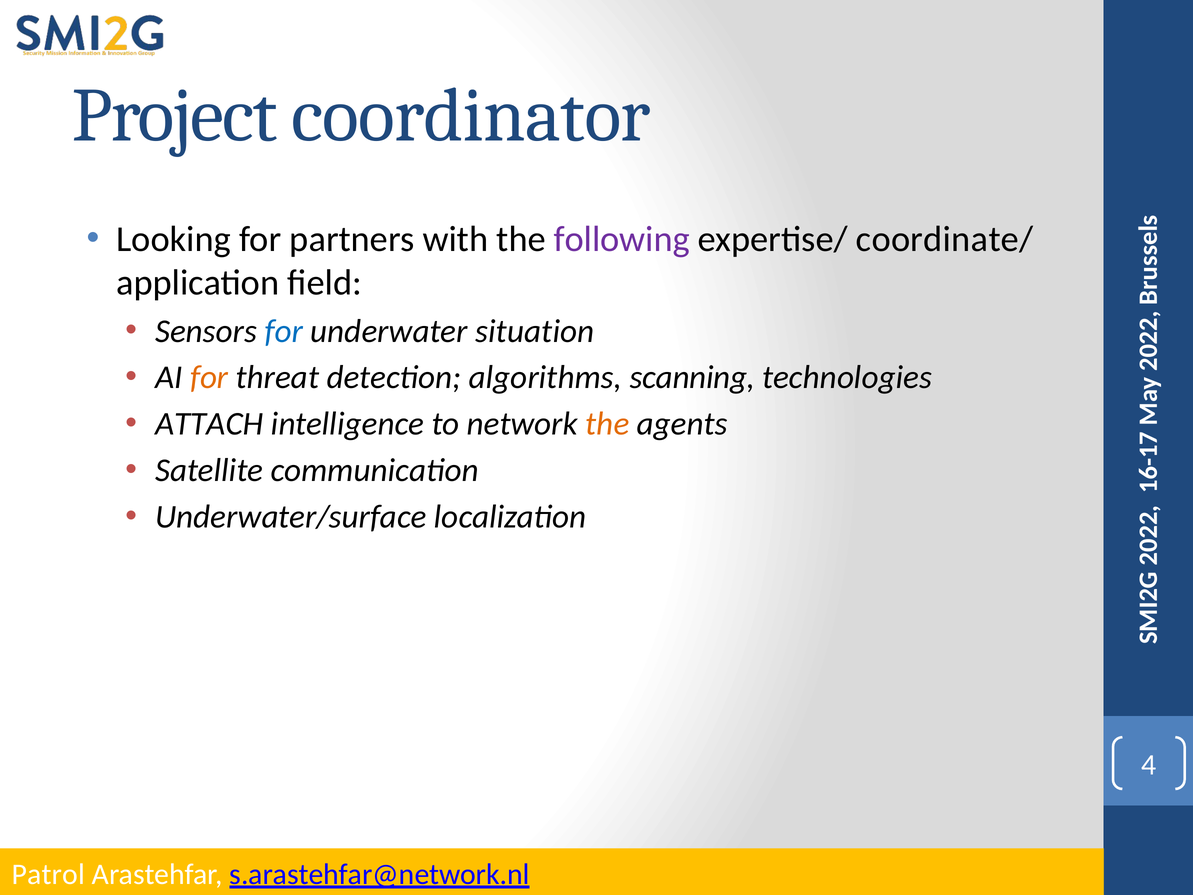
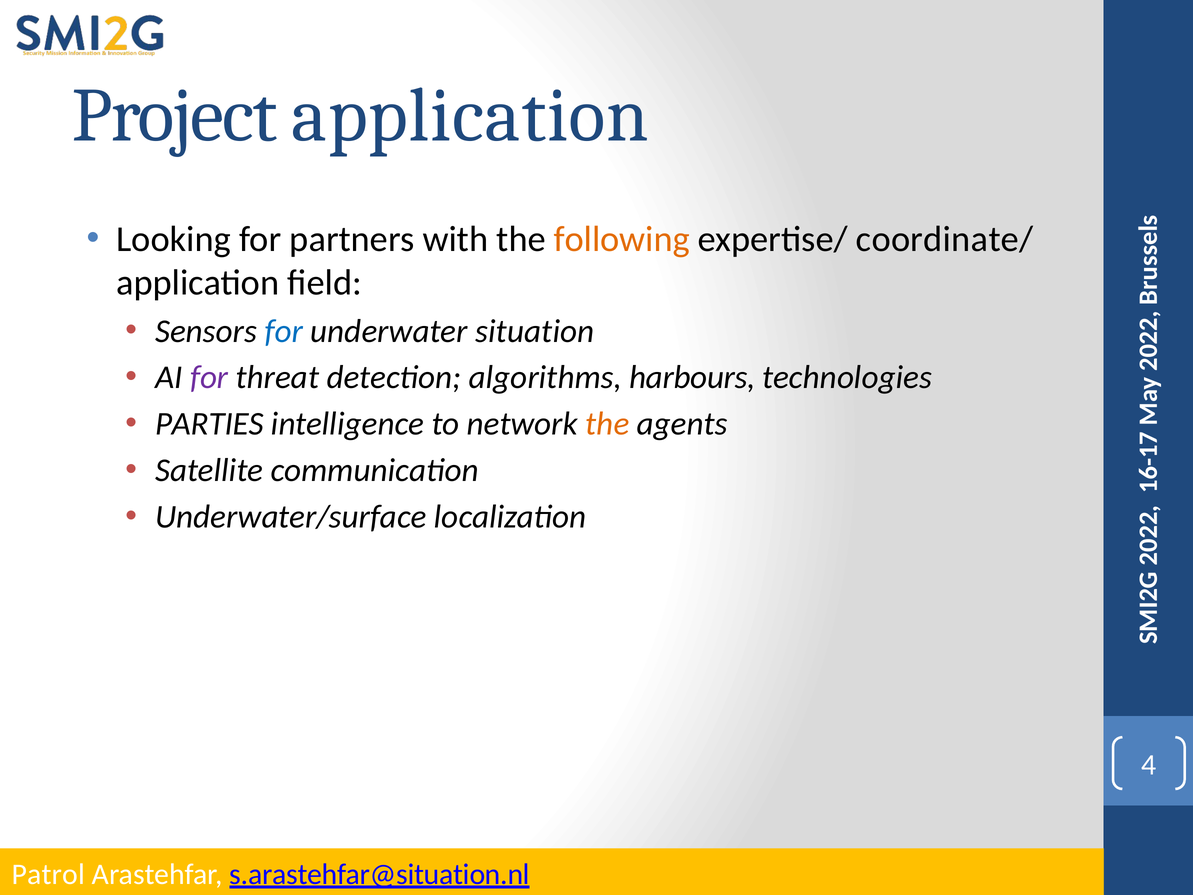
Project coordinator: coordinator -> application
following colour: purple -> orange
for at (209, 377) colour: orange -> purple
scanning: scanning -> harbours
ATTACH: ATTACH -> PARTIES
s.arastehfar@network.nl: s.arastehfar@network.nl -> s.arastehfar@situation.nl
